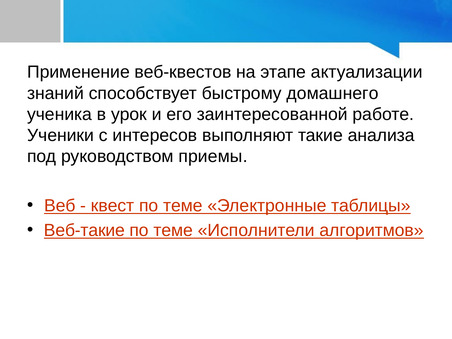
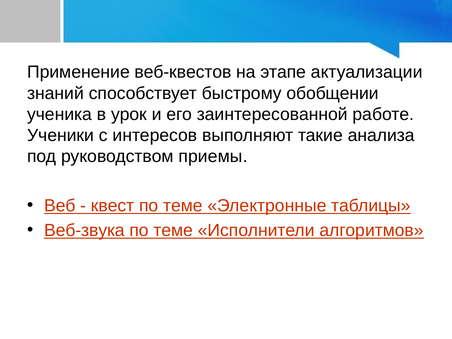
домашнего: домашнего -> обобщении
Веб-такие: Веб-такие -> Веб-звука
